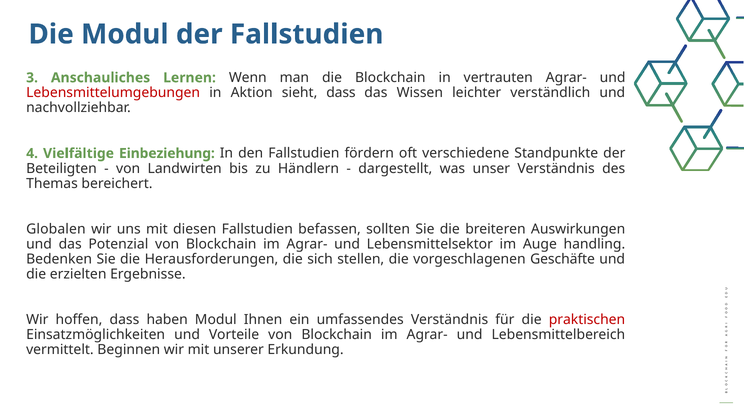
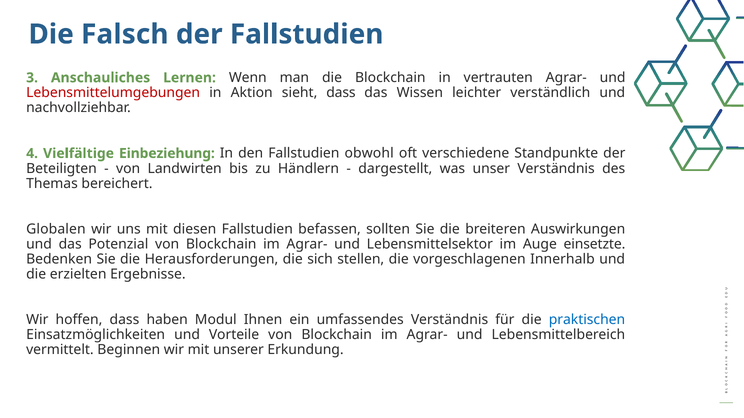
Die Modul: Modul -> Falsch
fördern: fördern -> obwohl
handling: handling -> einsetzte
Geschäfte: Geschäfte -> Innerhalb
praktischen colour: red -> blue
